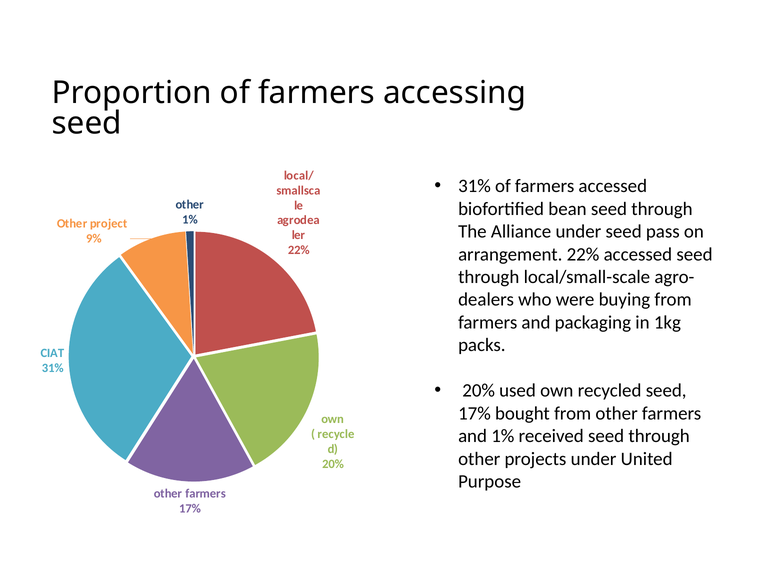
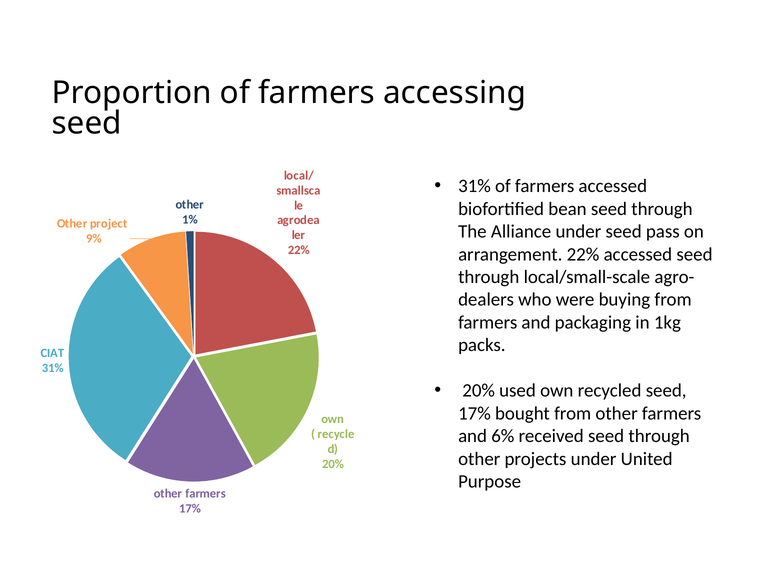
and 1%: 1% -> 6%
